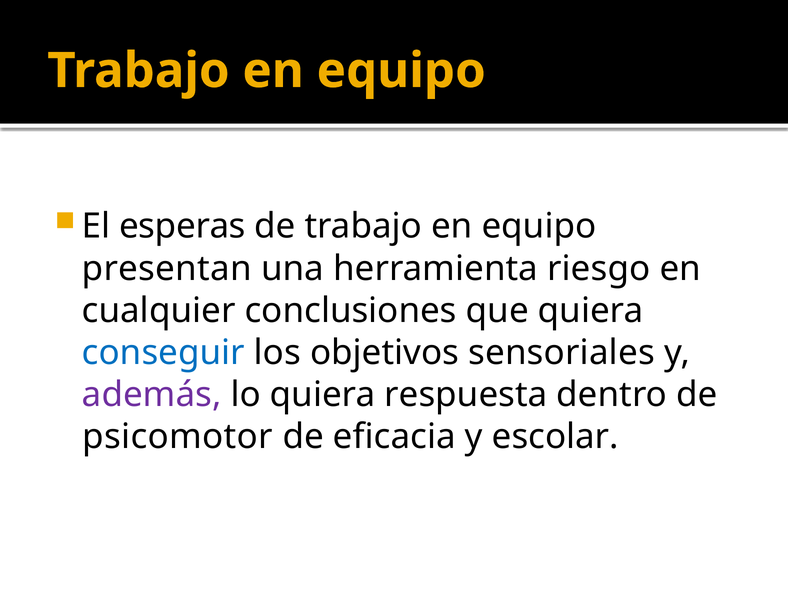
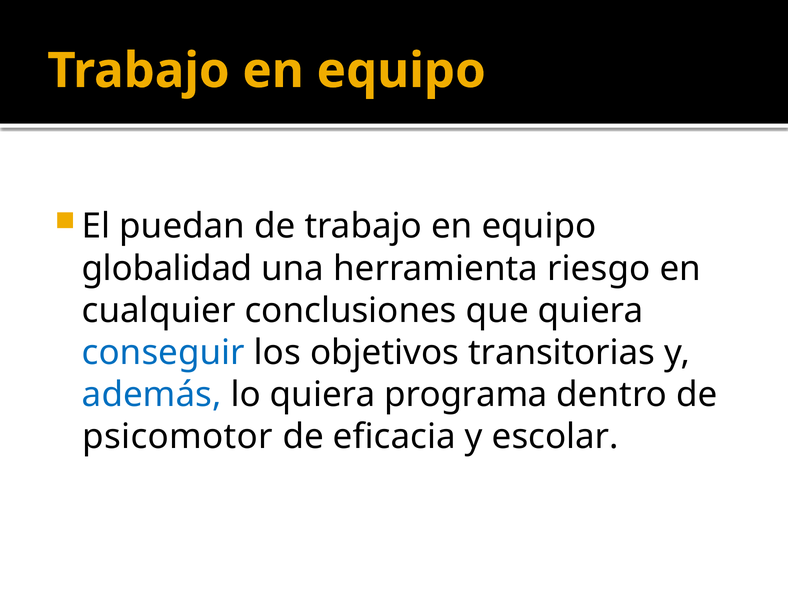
esperas: esperas -> puedan
presentan: presentan -> globalidad
sensoriales: sensoriales -> transitorias
además colour: purple -> blue
respuesta: respuesta -> programa
